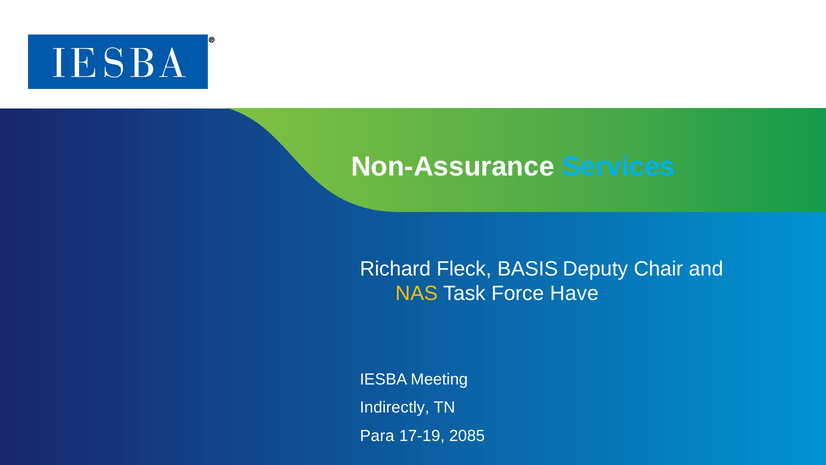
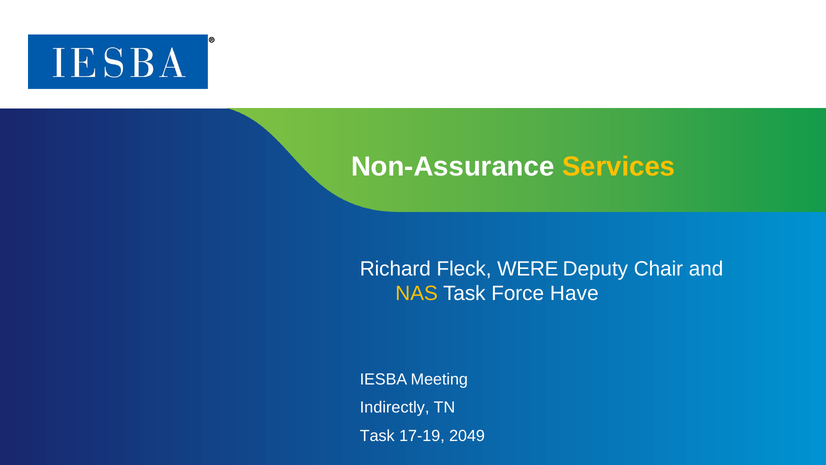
Services colour: light blue -> yellow
BASIS: BASIS -> WERE
Para at (377, 436): Para -> Task
2085: 2085 -> 2049
